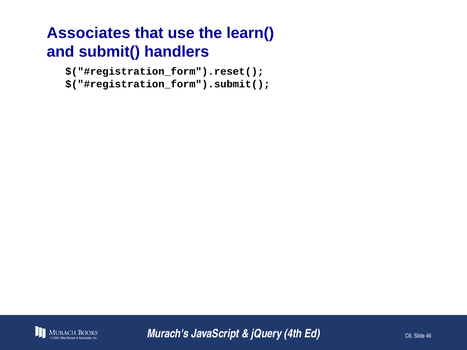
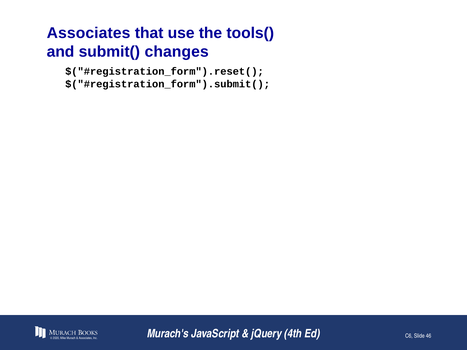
learn(: learn( -> tools(
handlers: handlers -> changes
